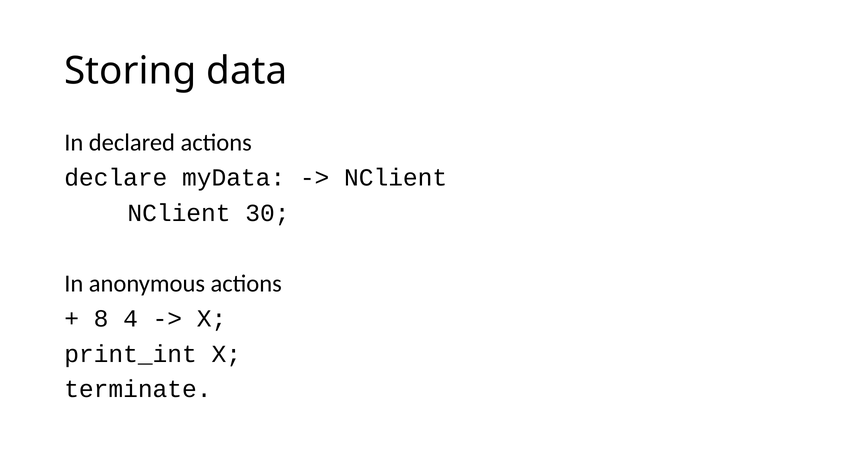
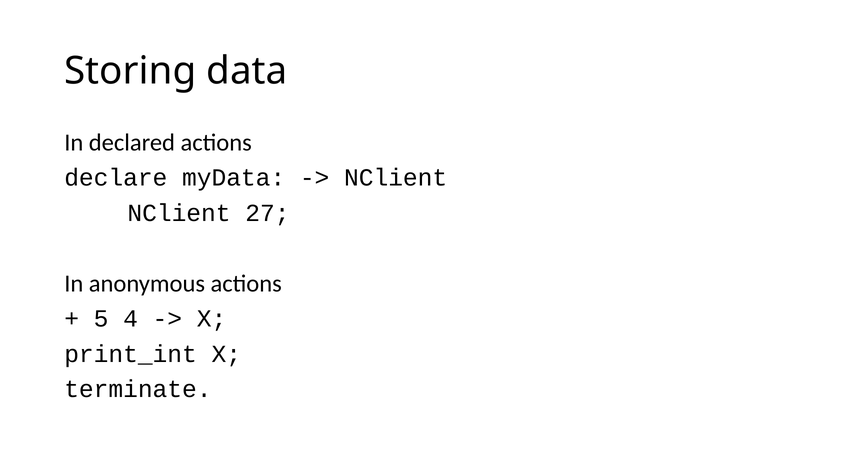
30: 30 -> 27
8: 8 -> 5
